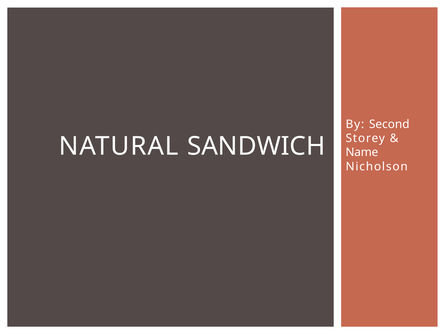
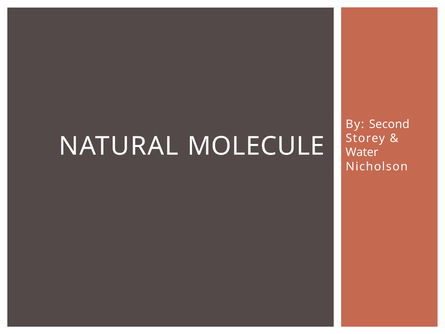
SANDWICH: SANDWICH -> MOLECULE
Name: Name -> Water
